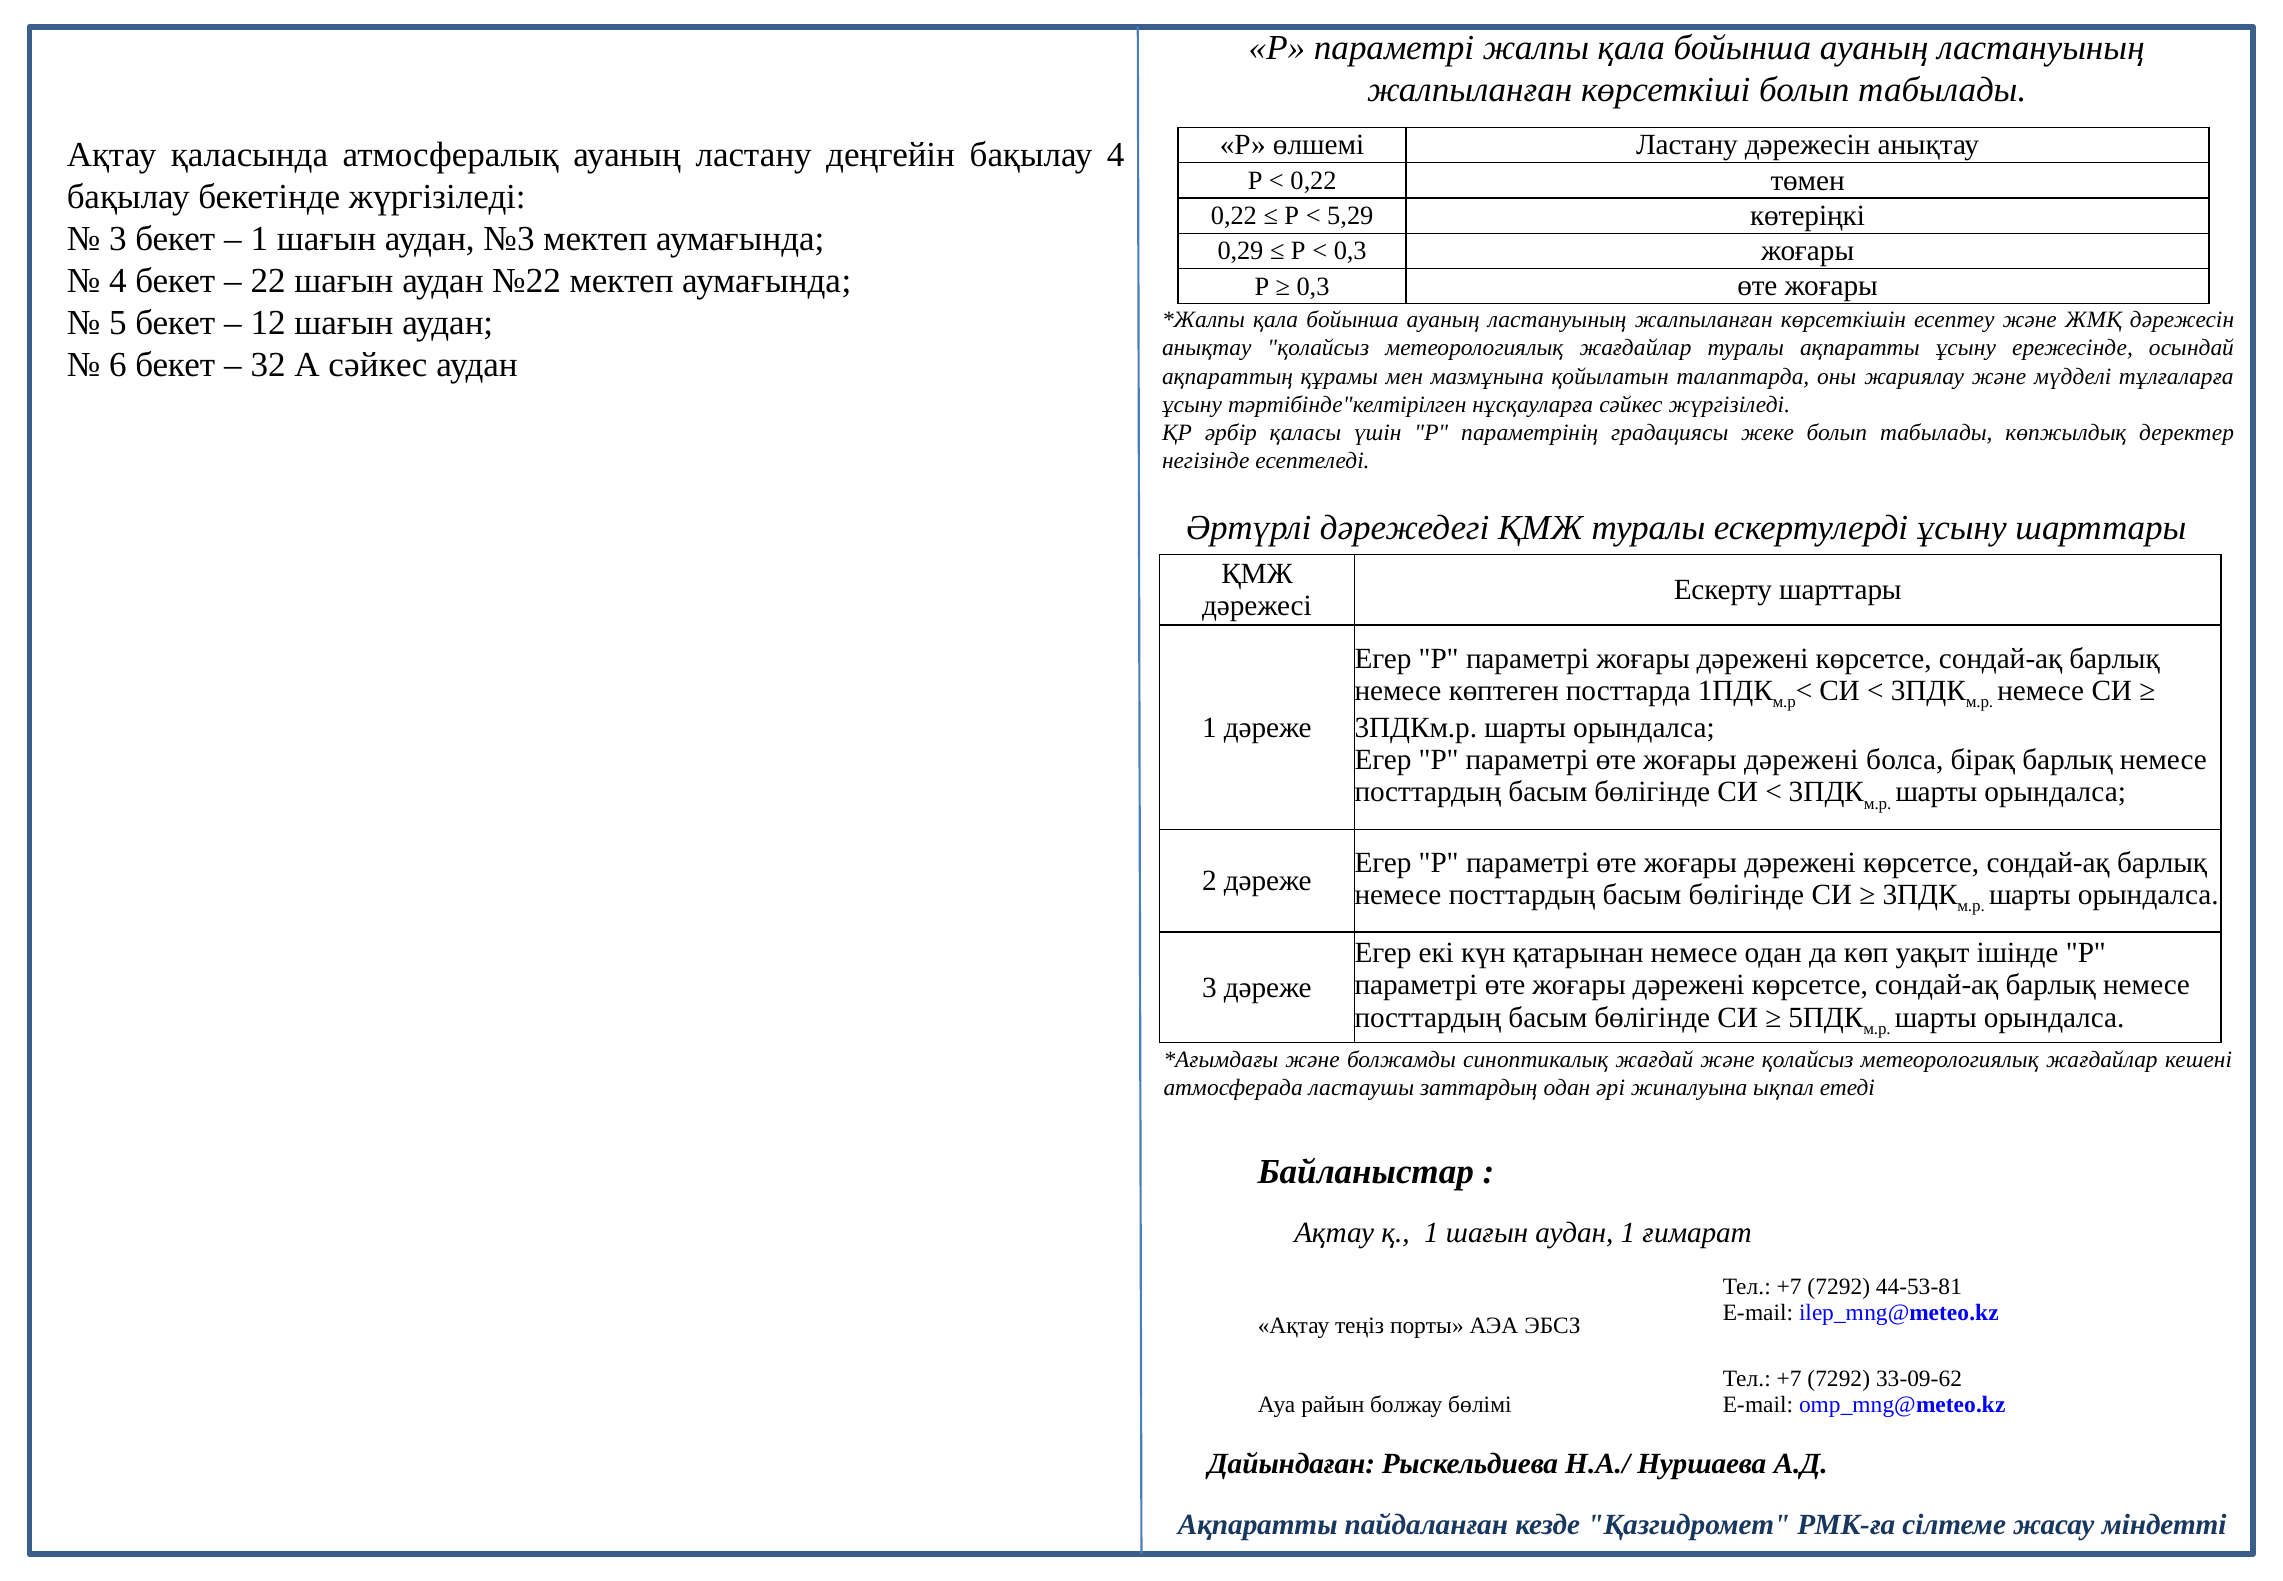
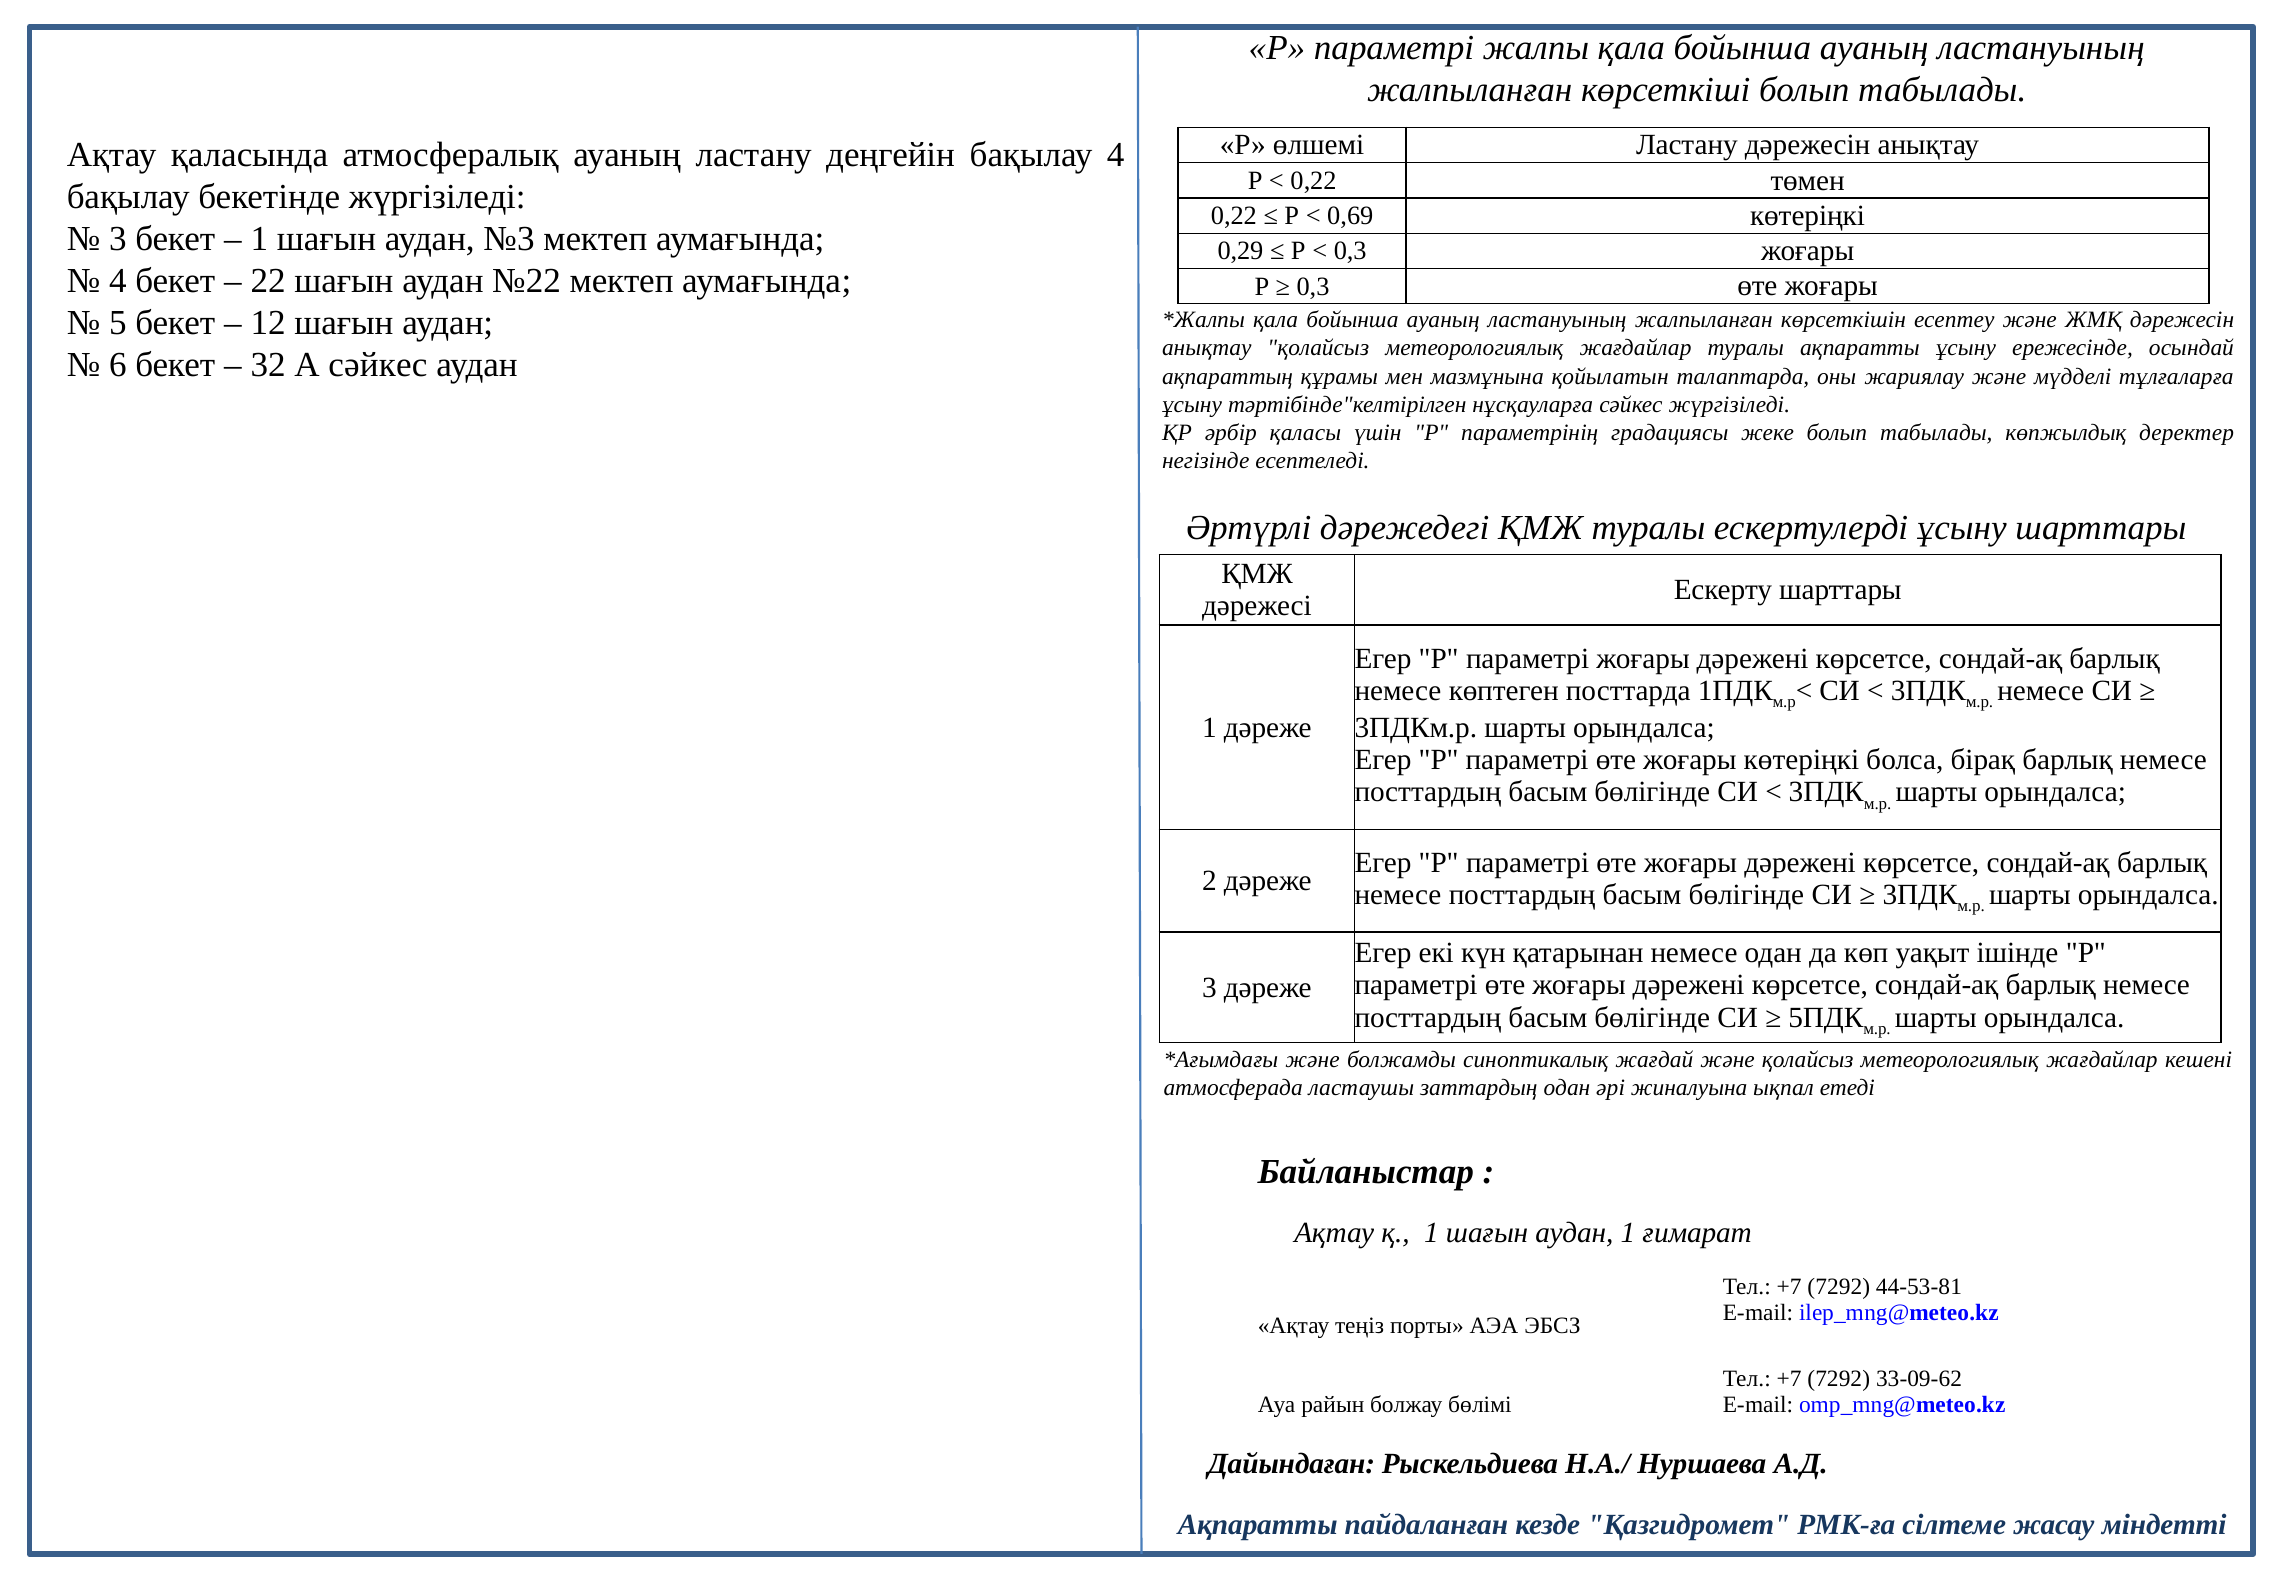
5,29: 5,29 -> 0,69
дәрежені at (1801, 760): дәрежені -> көтеріңкі
